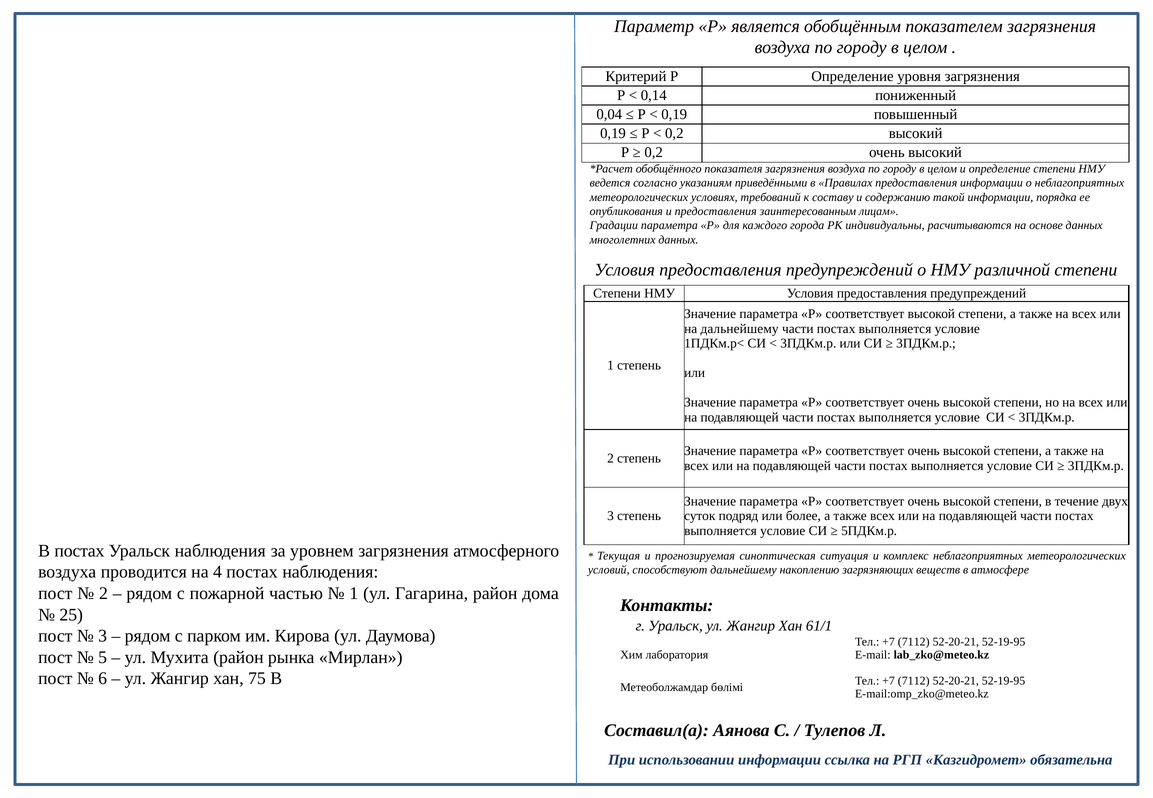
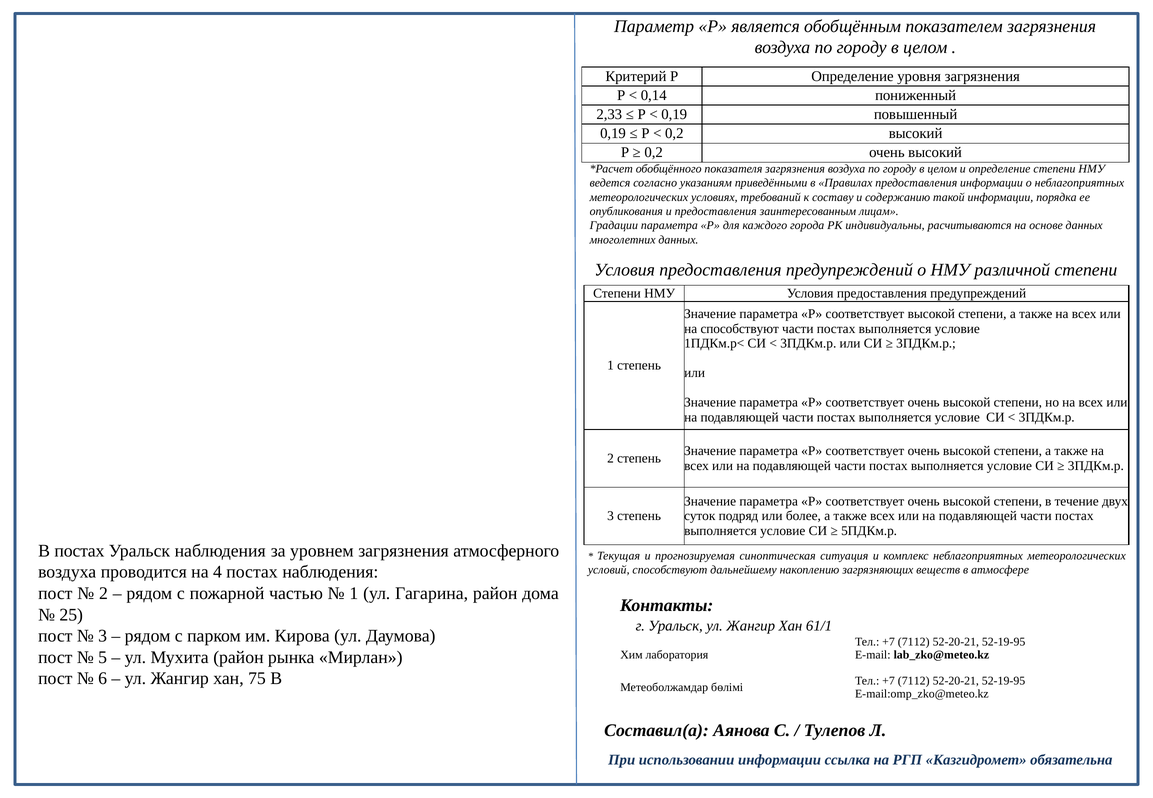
0,04: 0,04 -> 2,33
на дальнейшему: дальнейшему -> способствуют
